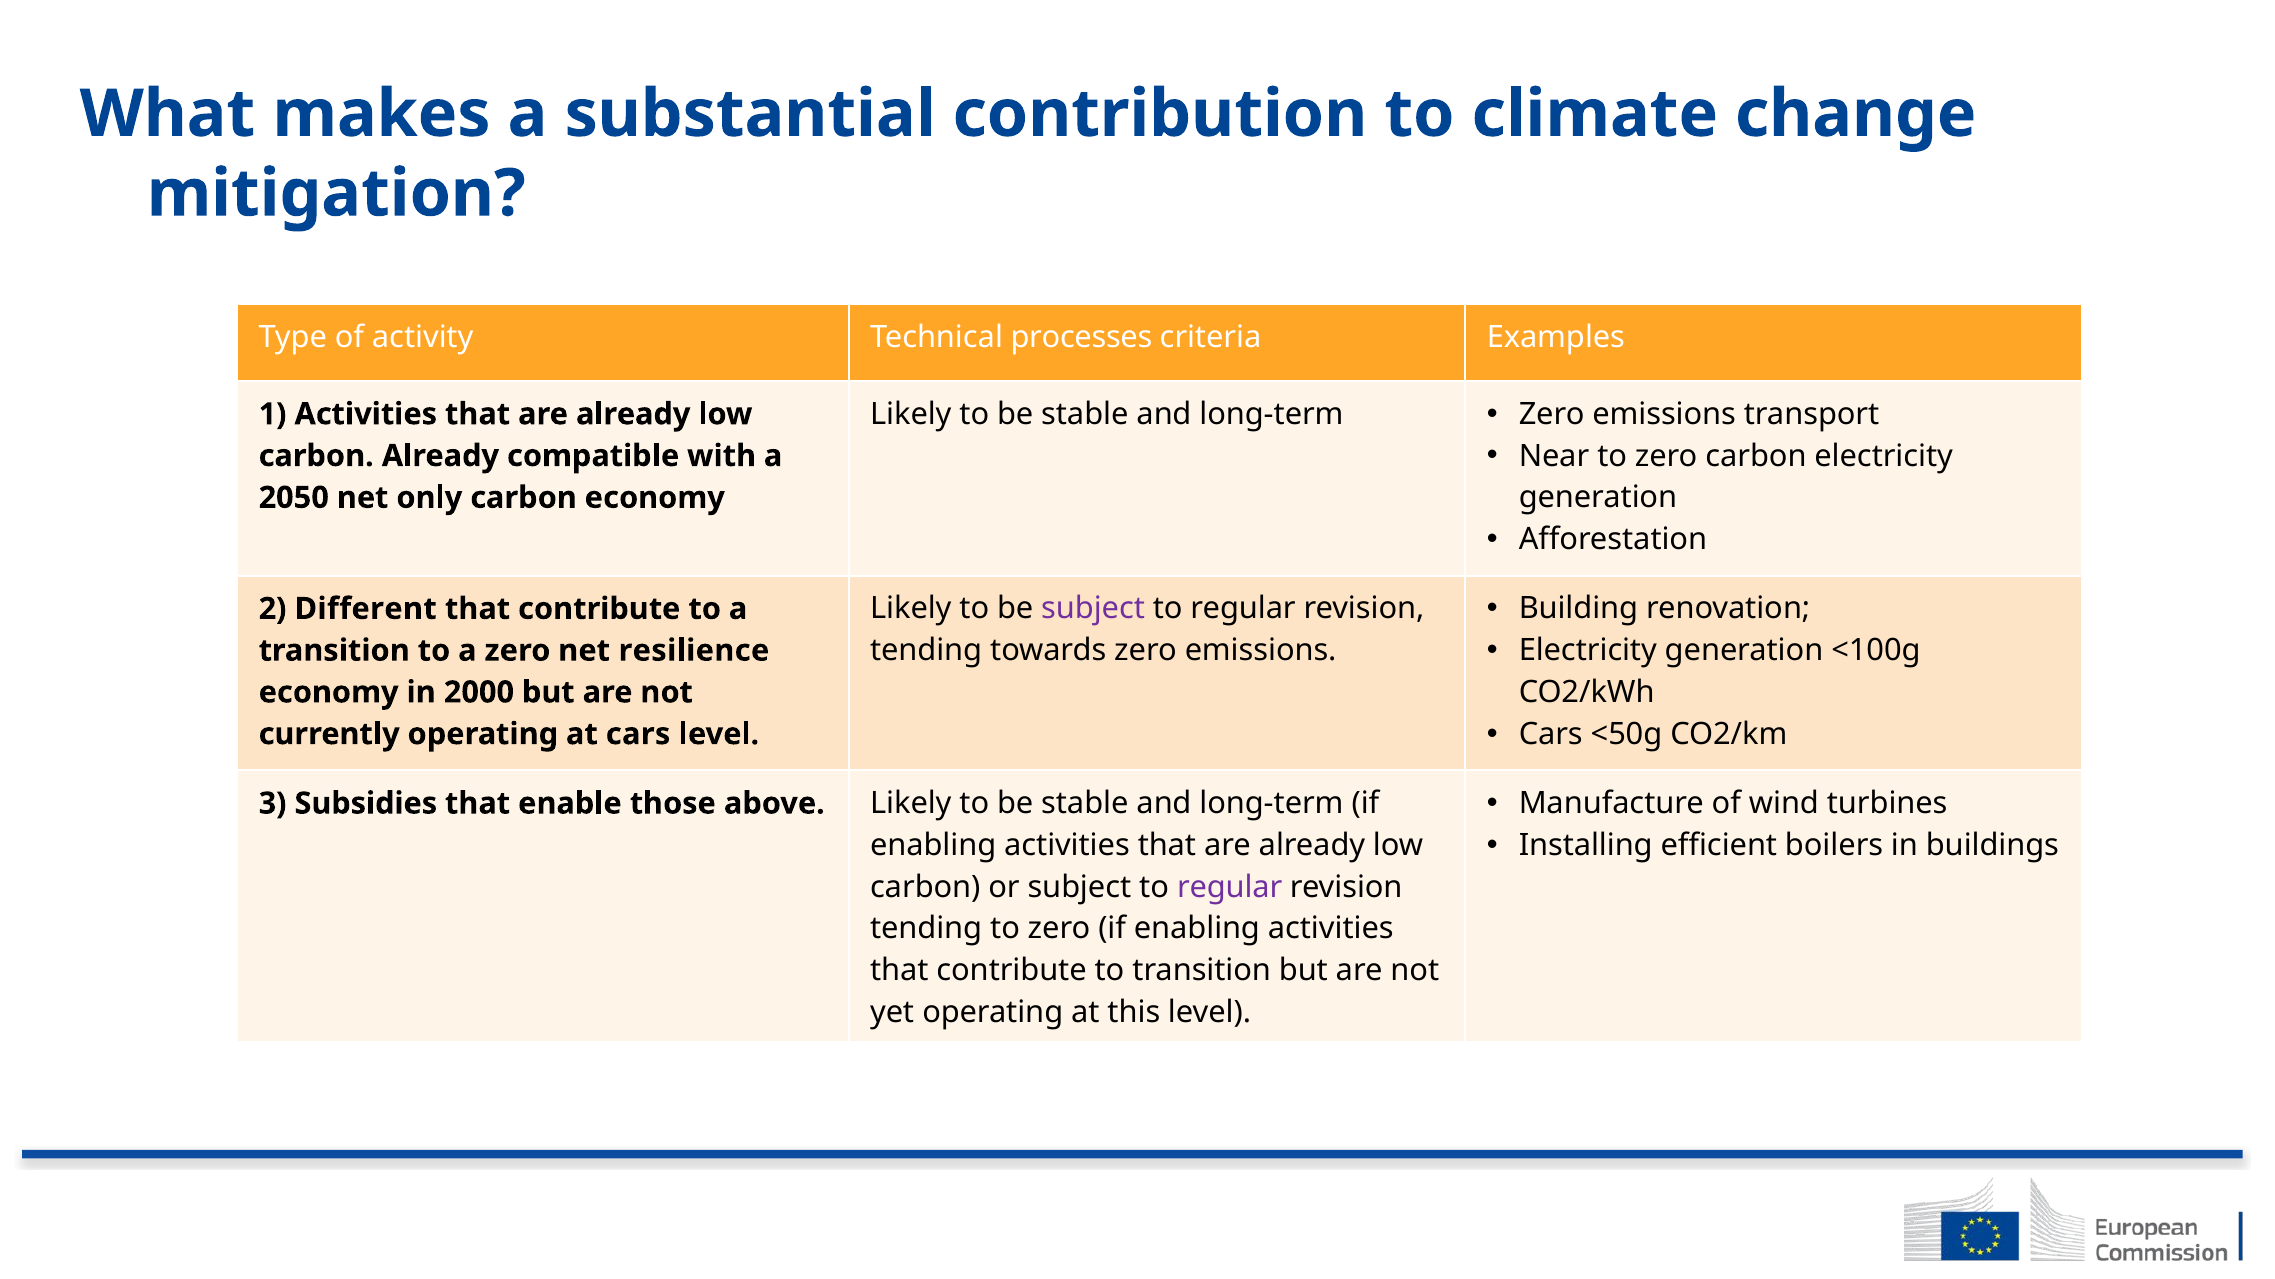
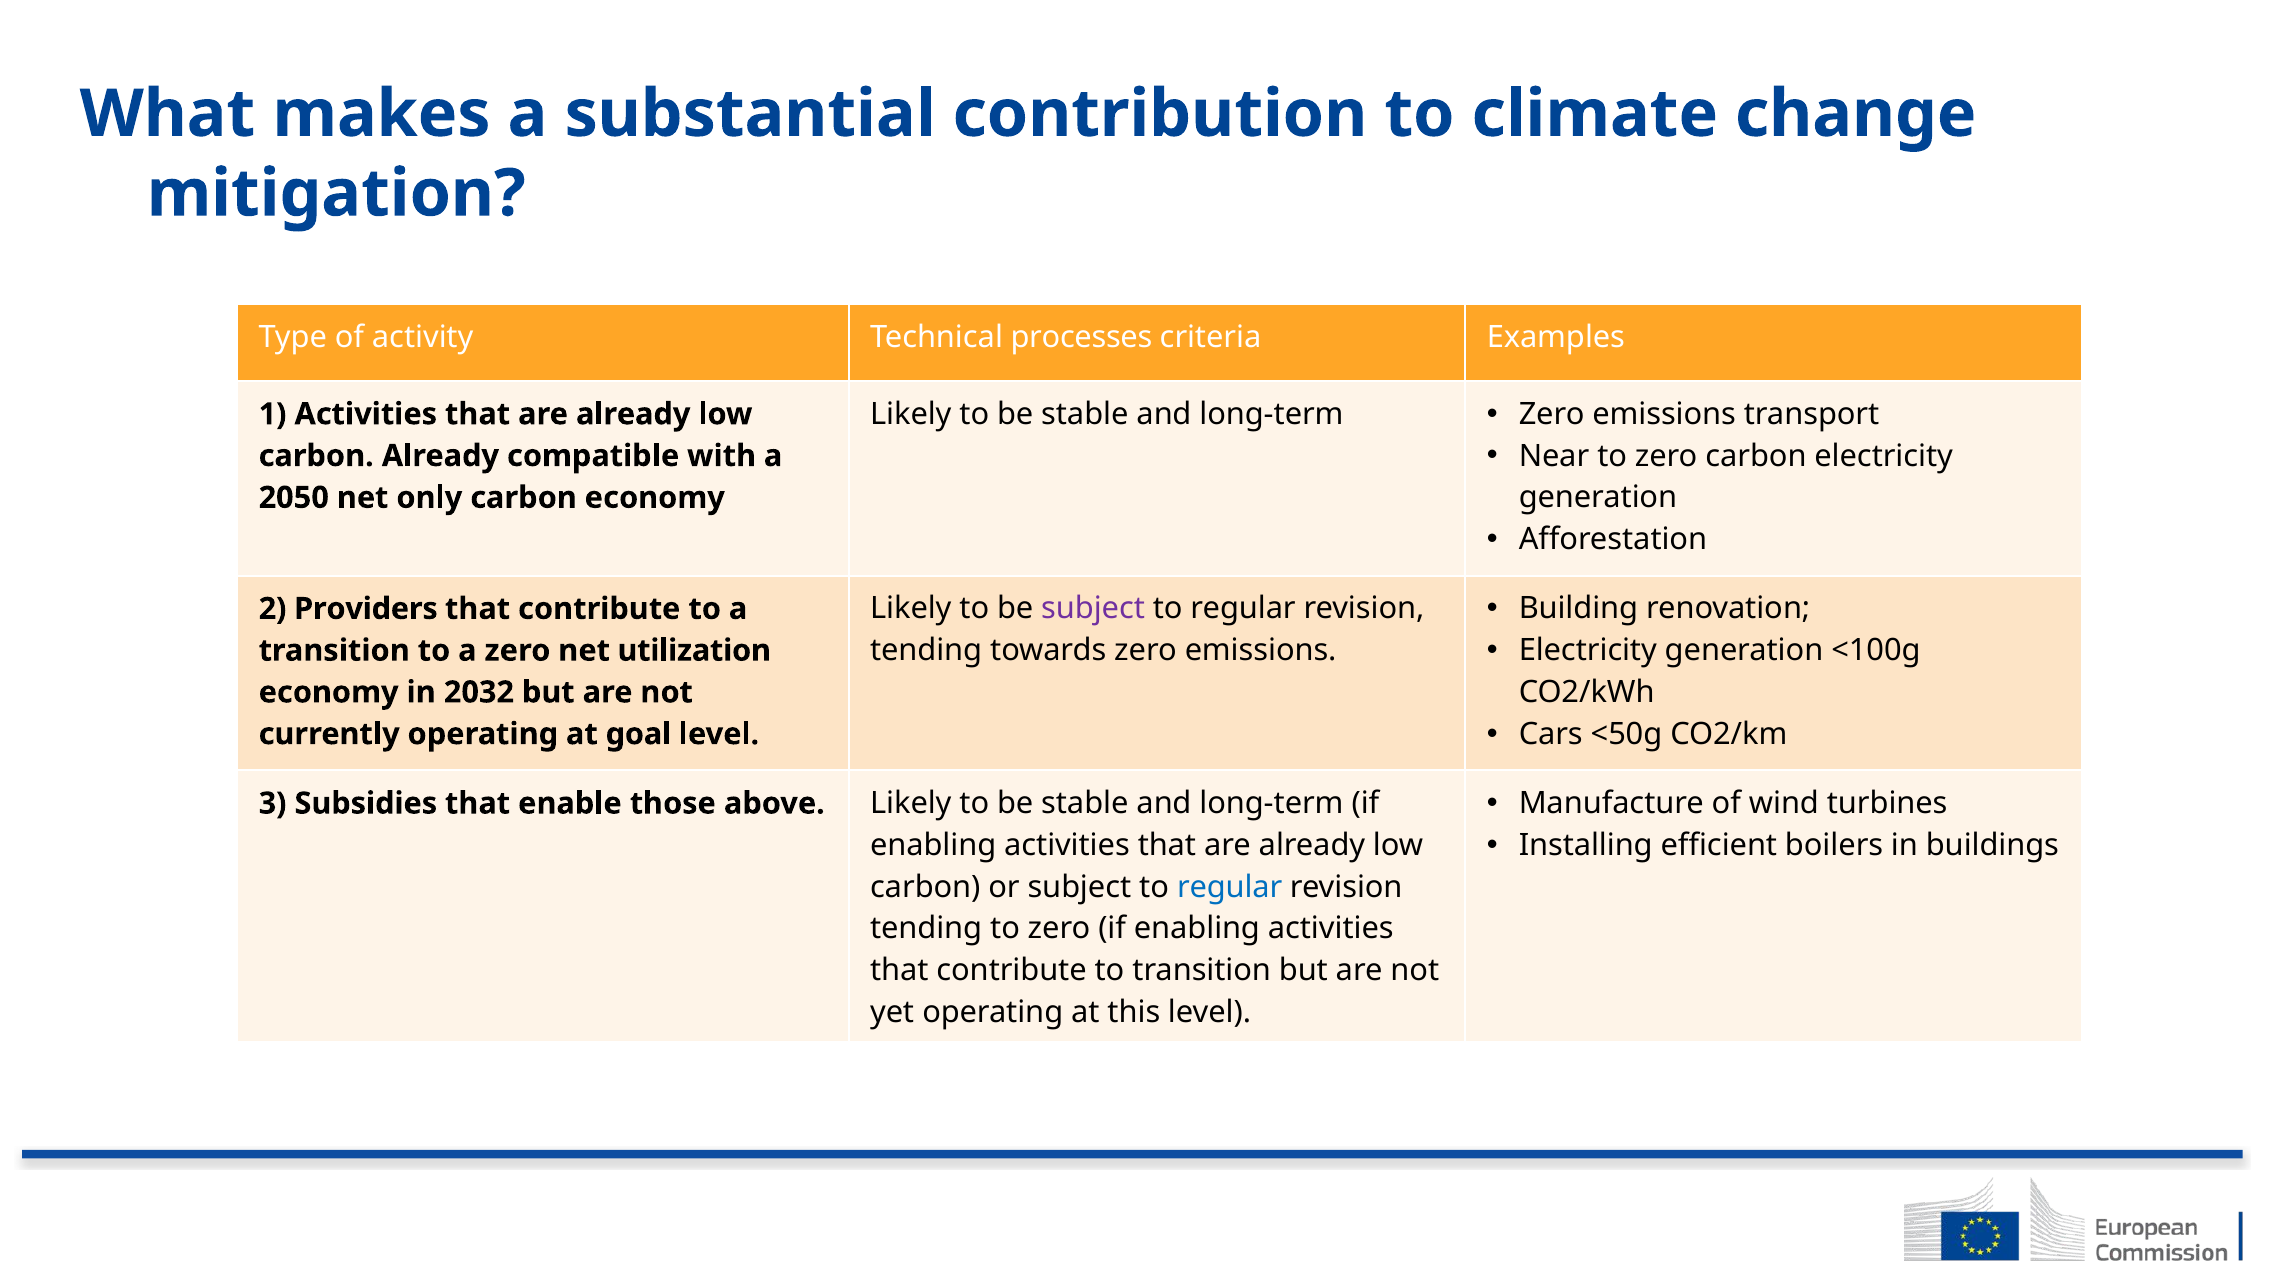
Different: Different -> Providers
resilience: resilience -> utilization
2000: 2000 -> 2032
at cars: cars -> goal
regular at (1230, 887) colour: purple -> blue
